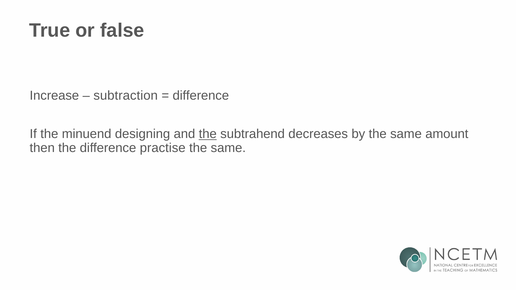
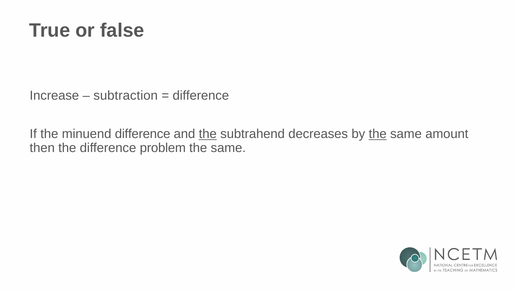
minuend designing: designing -> difference
the at (378, 134) underline: none -> present
practise: practise -> problem
